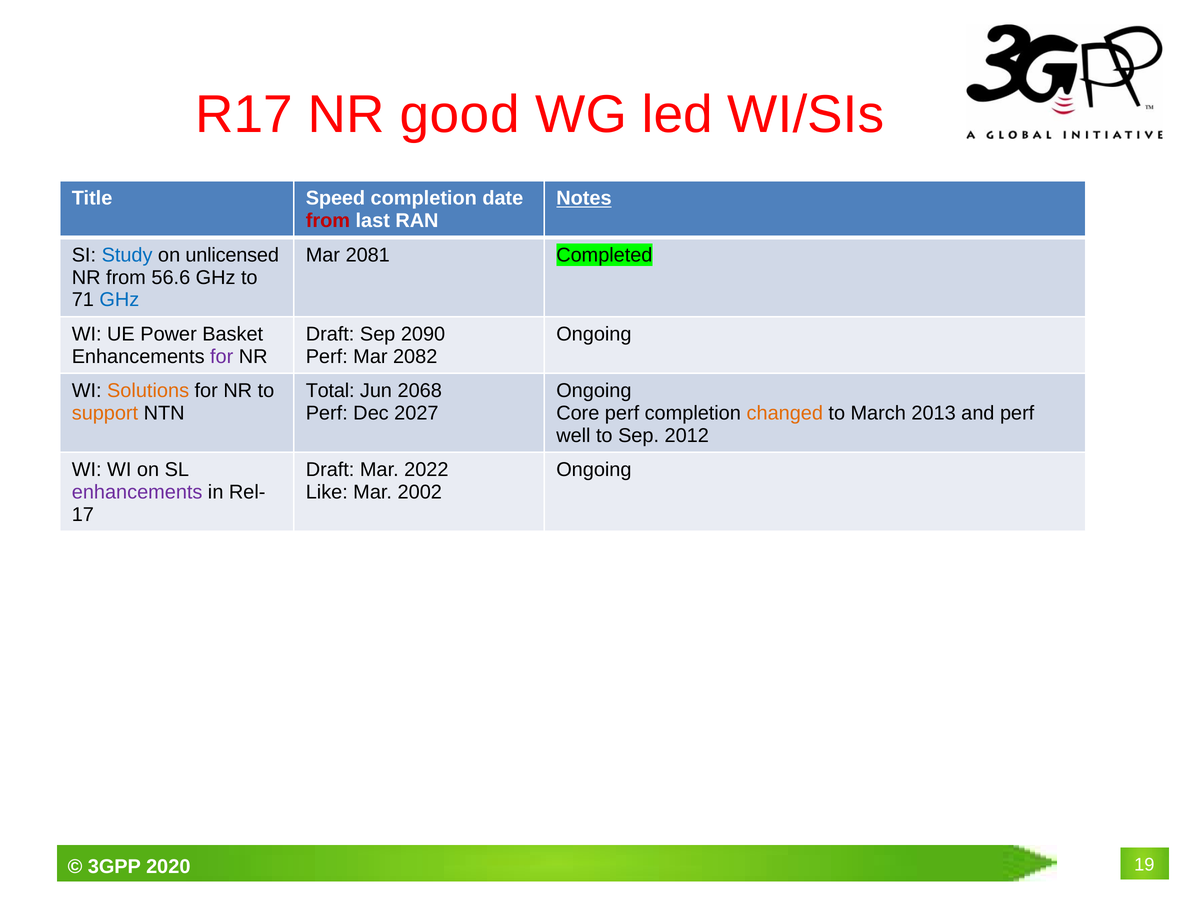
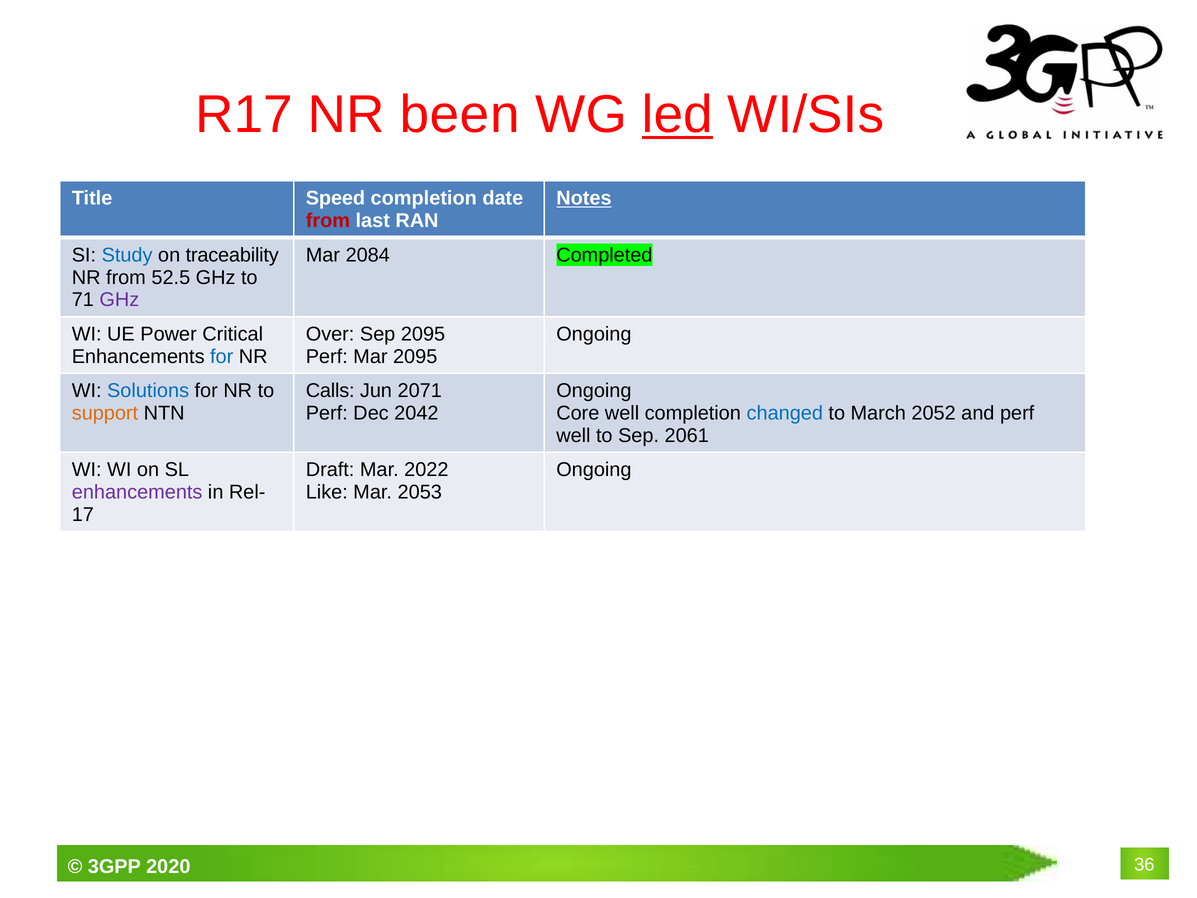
good: good -> been
led underline: none -> present
unlicensed: unlicensed -> traceability
2081: 2081 -> 2084
56.6: 56.6 -> 52.5
GHz at (119, 300) colour: blue -> purple
Basket: Basket -> Critical
Draft at (330, 334): Draft -> Over
Sep 2090: 2090 -> 2095
for at (222, 356) colour: purple -> blue
Mar 2082: 2082 -> 2095
Solutions colour: orange -> blue
Total: Total -> Calls
2068: 2068 -> 2071
2027: 2027 -> 2042
Core perf: perf -> well
changed colour: orange -> blue
2013: 2013 -> 2052
2012: 2012 -> 2061
2002: 2002 -> 2053
19: 19 -> 36
